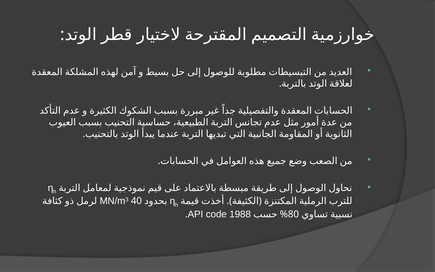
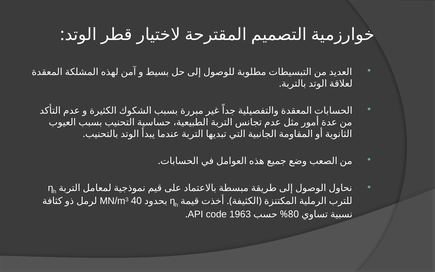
1988: 1988 -> 1963
